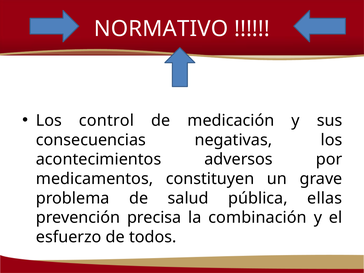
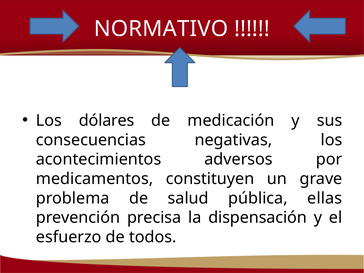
control: control -> dólares
combinación: combinación -> dispensación
